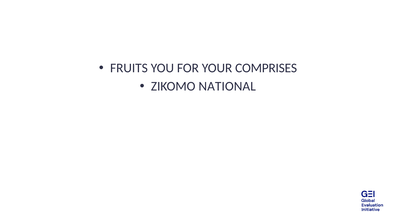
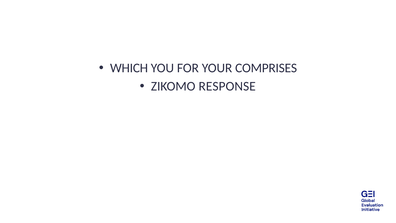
FRUITS: FRUITS -> WHICH
NATIONAL: NATIONAL -> RESPONSE
